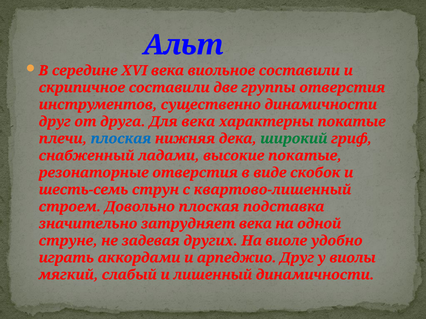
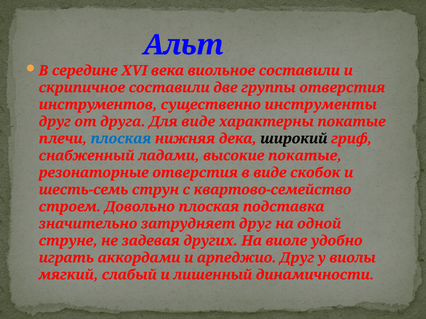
существенно динамичности: динамичности -> инструменты
Для века: века -> виде
широкий colour: green -> black
квартово-лишенный: квартово-лишенный -> квартово-семейство
затрудняет века: века -> друг
